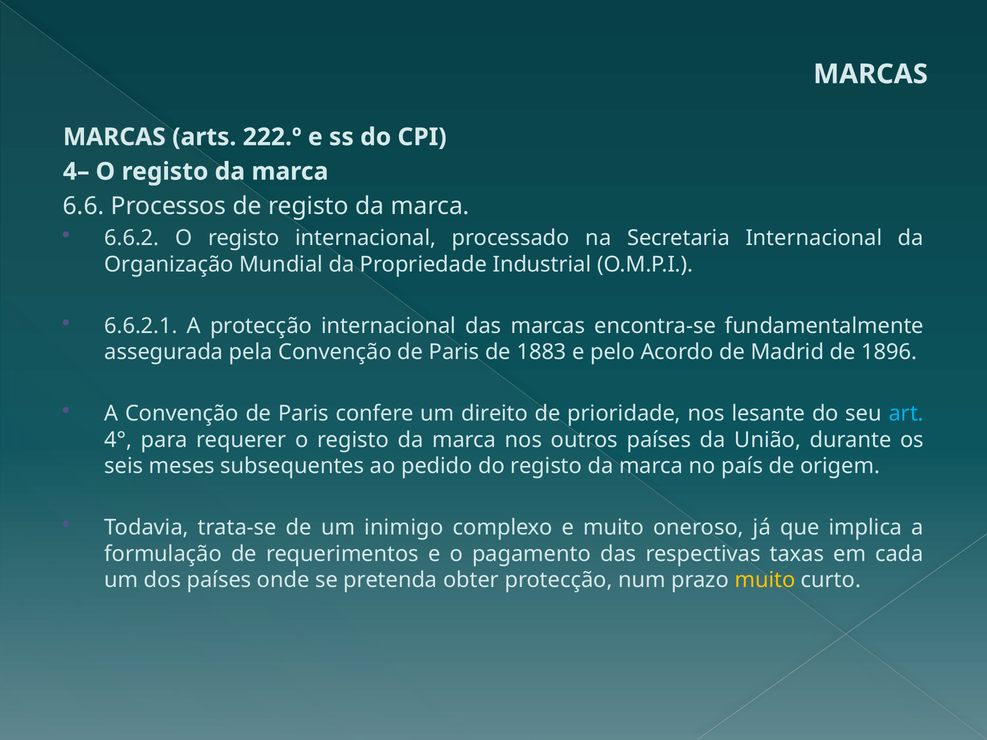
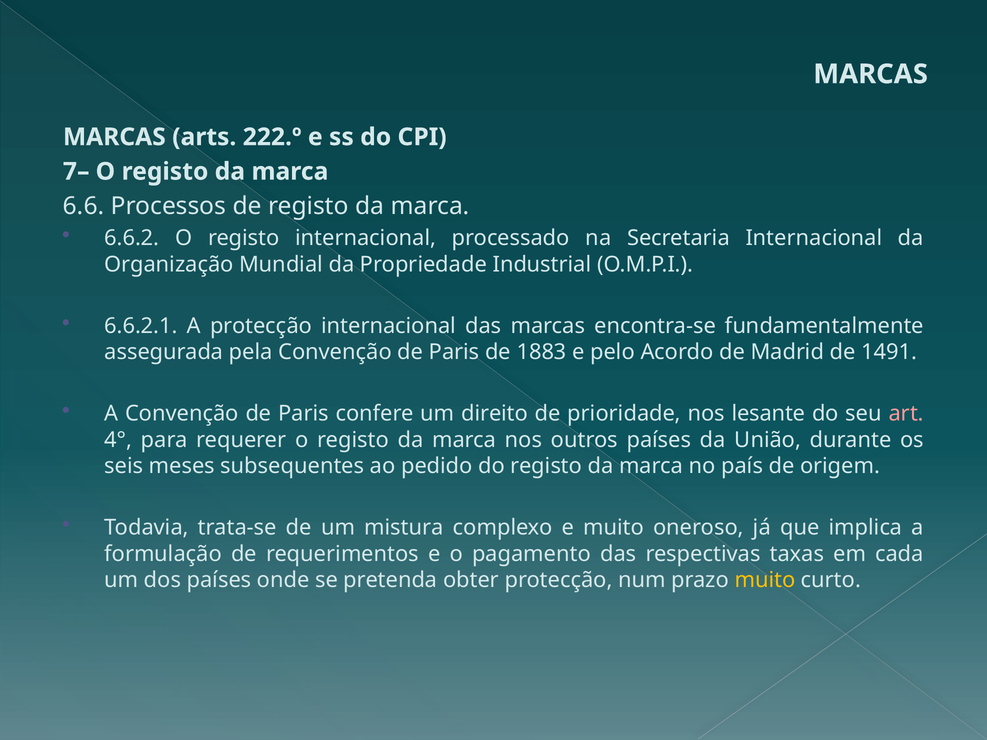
4–: 4– -> 7–
1896: 1896 -> 1491
art colour: light blue -> pink
inimigo: inimigo -> mistura
